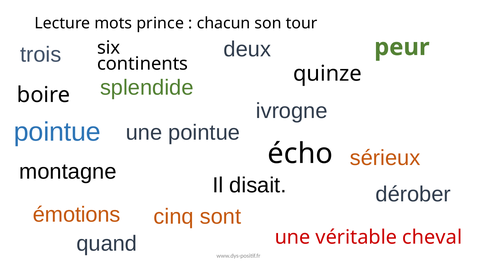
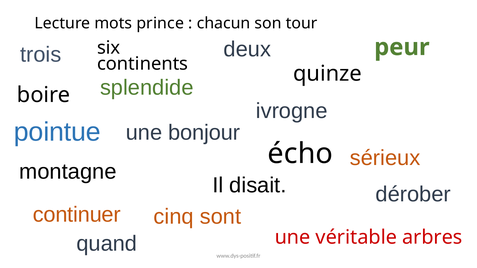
une pointue: pointue -> bonjour
émotions: émotions -> continuer
cheval: cheval -> arbres
